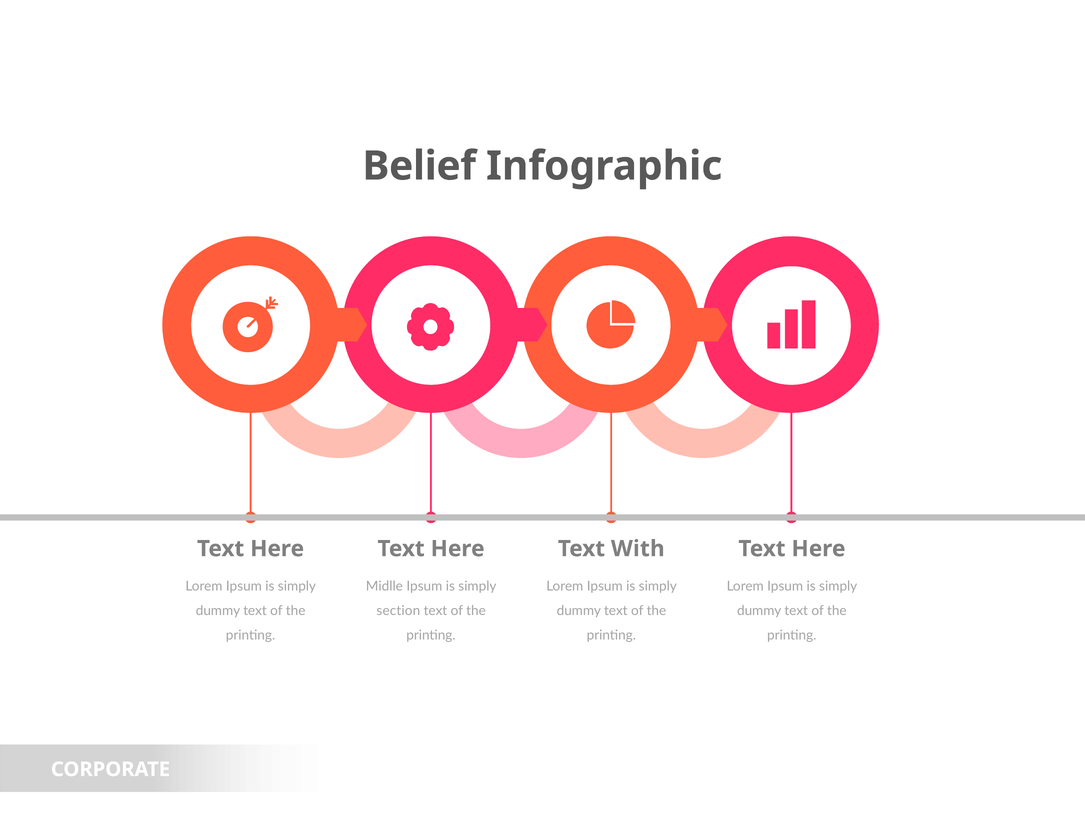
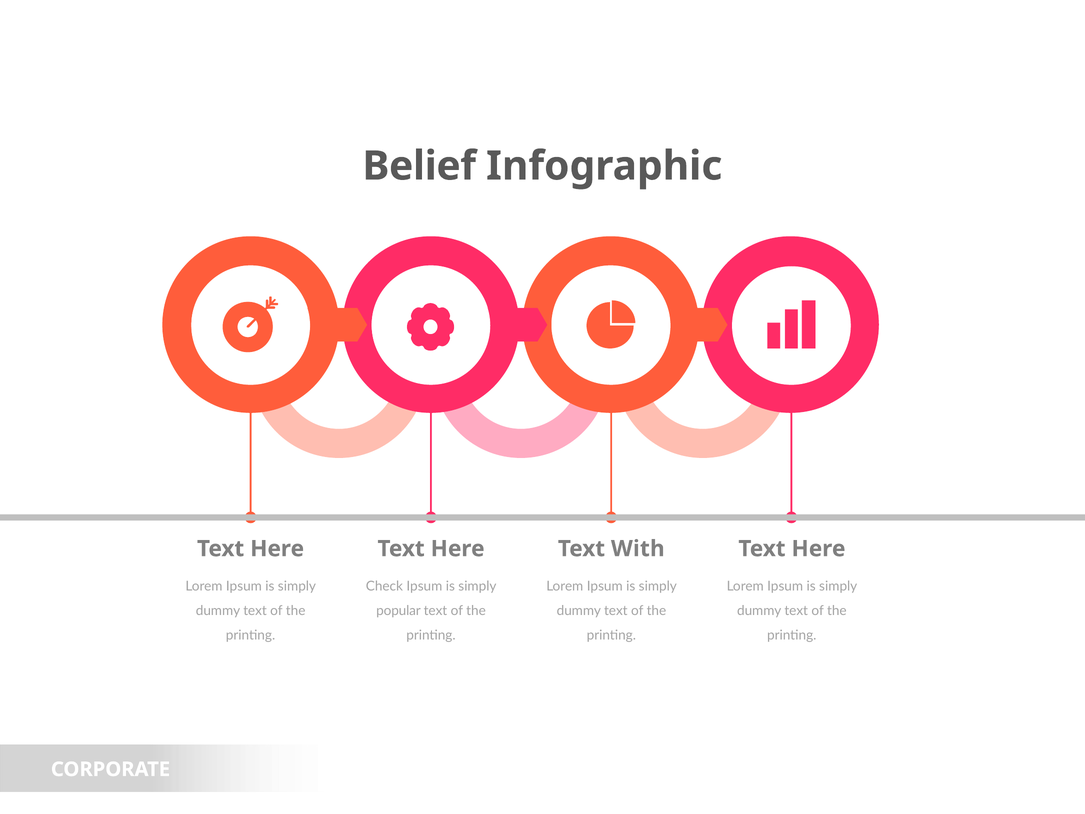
Midlle: Midlle -> Check
section: section -> popular
